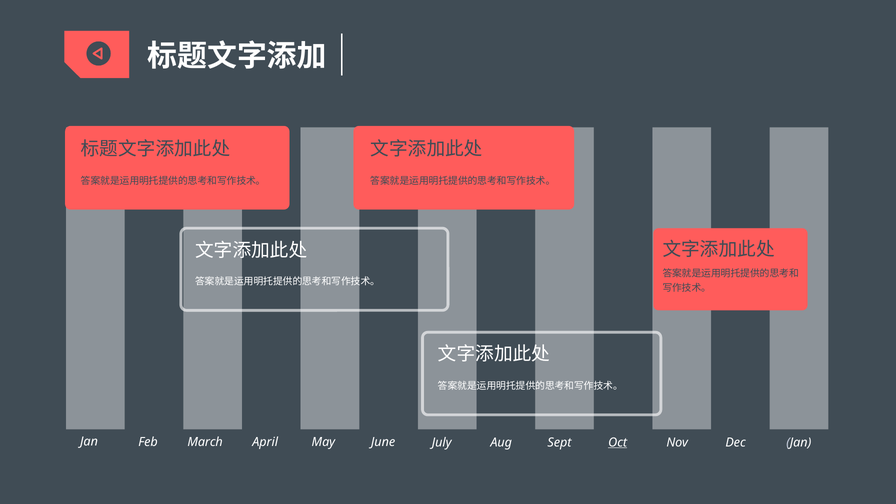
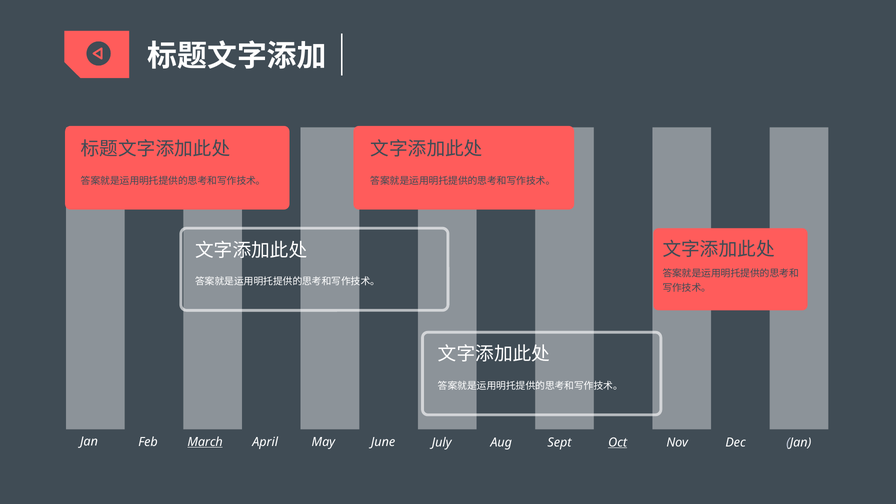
March underline: none -> present
